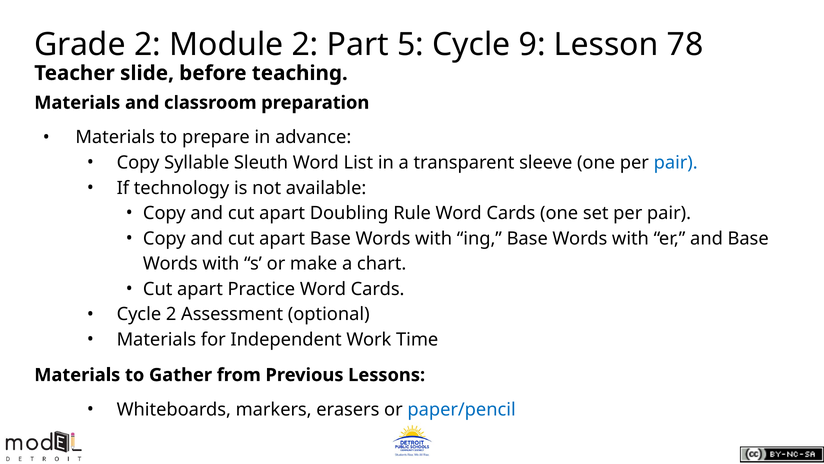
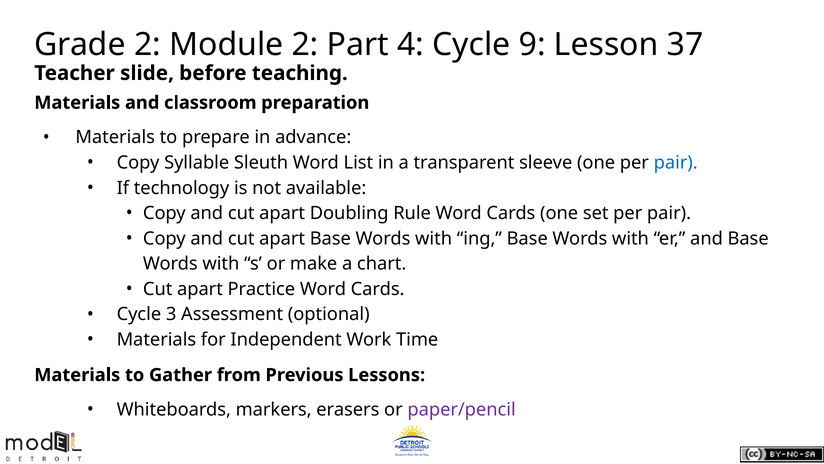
5: 5 -> 4
78: 78 -> 37
Cycle 2: 2 -> 3
paper/pencil colour: blue -> purple
